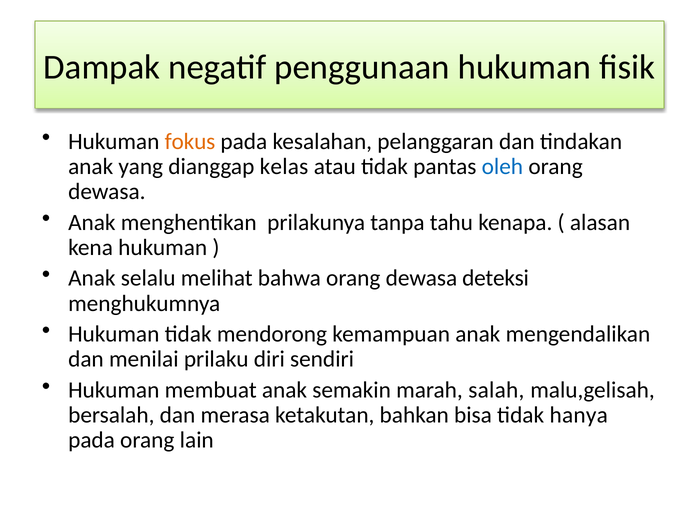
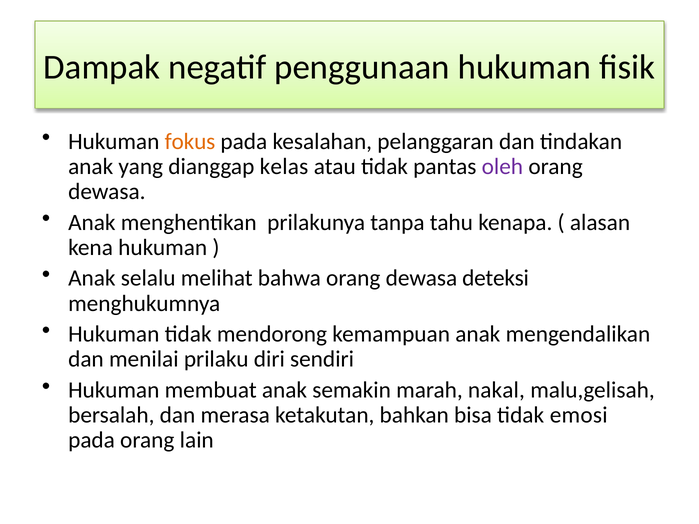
oleh colour: blue -> purple
salah: salah -> nakal
hanya: hanya -> emosi
